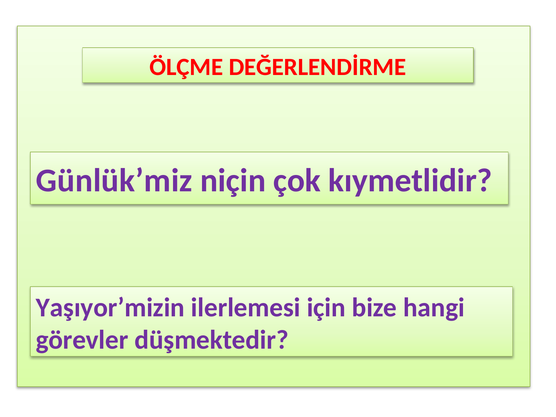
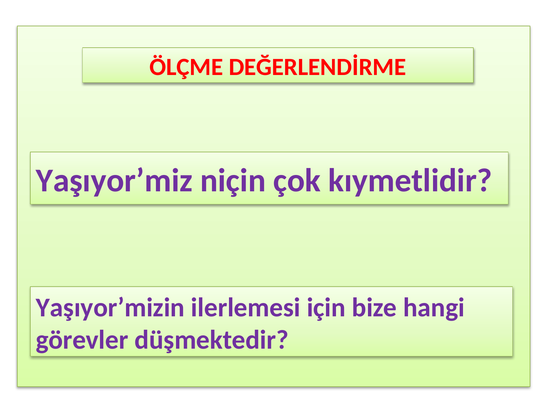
Günlük’miz: Günlük’miz -> Yaşıyor’miz
